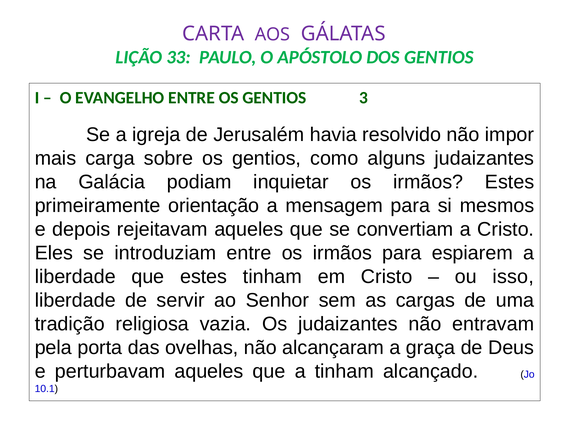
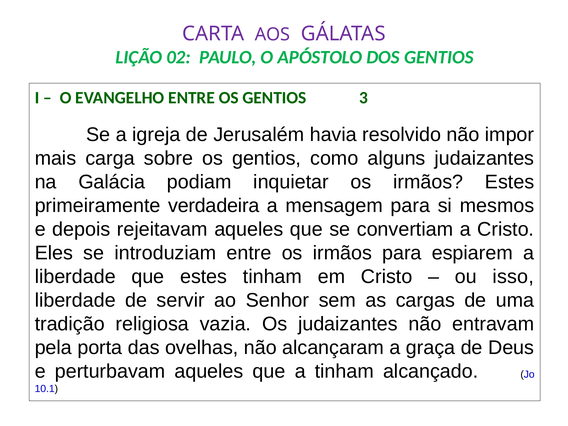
33: 33 -> 02
orientação: orientação -> verdadeira
